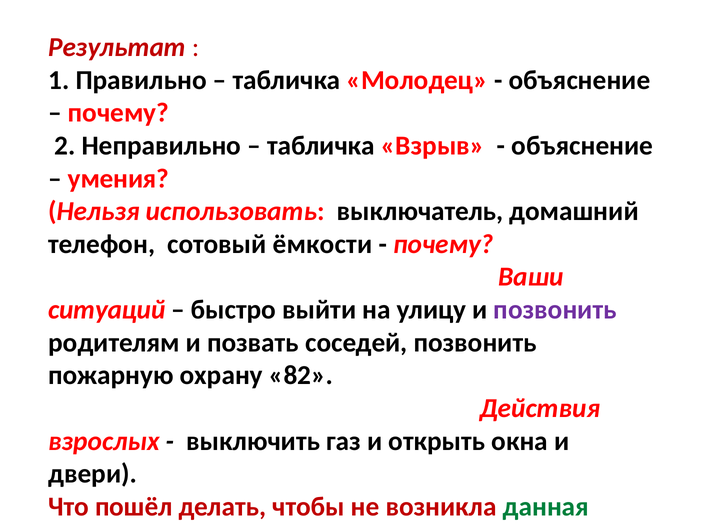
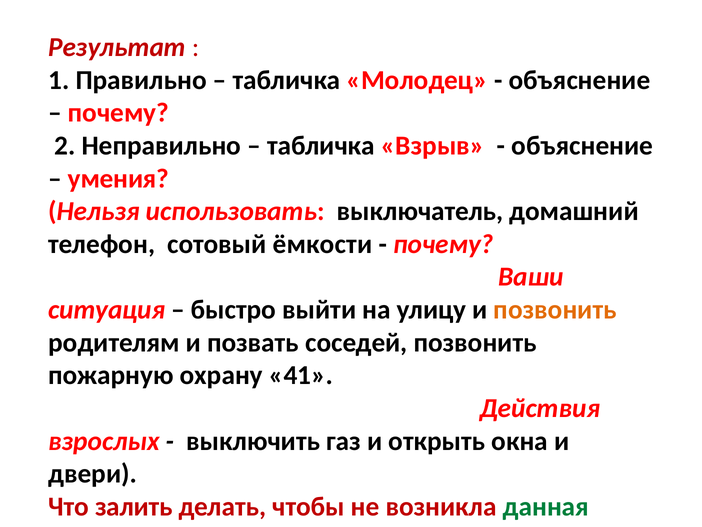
ситуаций at (107, 309): ситуаций -> ситуация
позвонить at (555, 309) colour: purple -> orange
82: 82 -> 41
пошёл: пошёл -> залить
